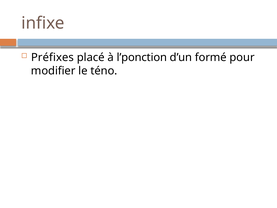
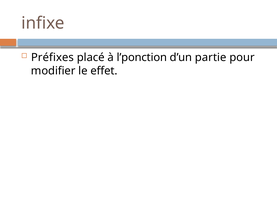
formé: formé -> partie
téno: téno -> effet
